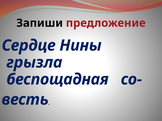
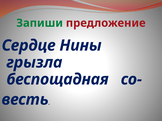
Запиши colour: black -> green
